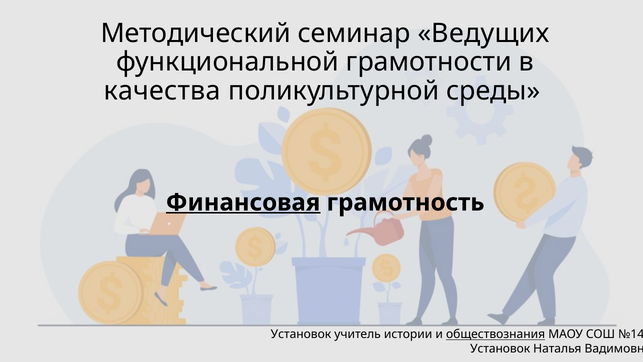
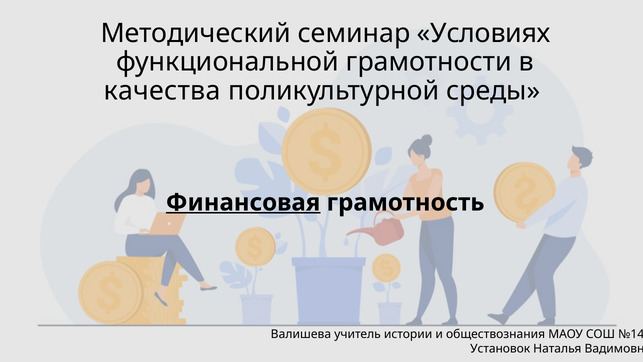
Ведущих: Ведущих -> Условиях
Установок at (301, 334): Установок -> Валишева
обществознания underline: present -> none
